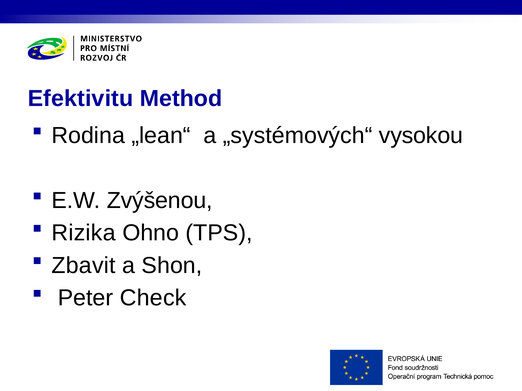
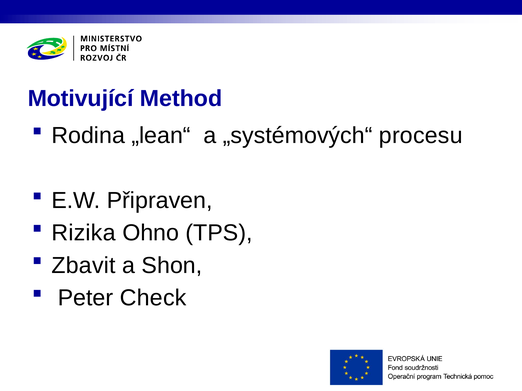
Efektivitu: Efektivitu -> Motivující
vysokou: vysokou -> procesu
Zvýšenou: Zvýšenou -> Připraven
